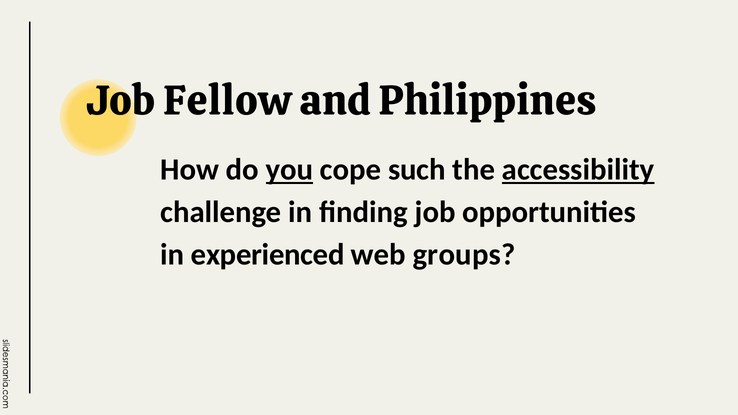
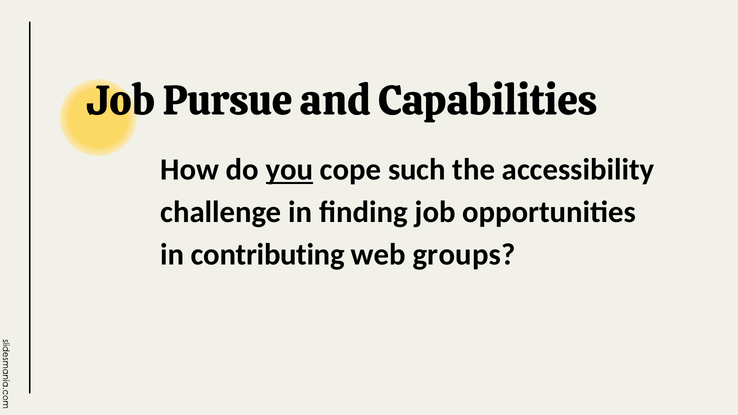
Fellow: Fellow -> Pursue
Philippines: Philippines -> Capabilities
accessibility underline: present -> none
experienced: experienced -> contributing
